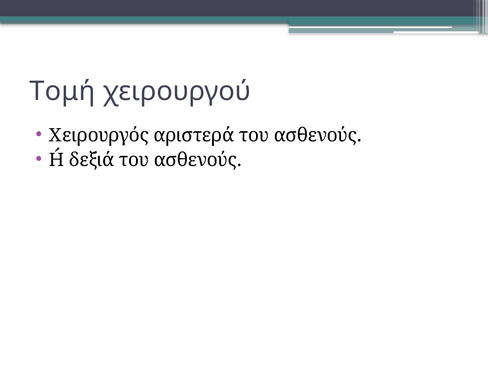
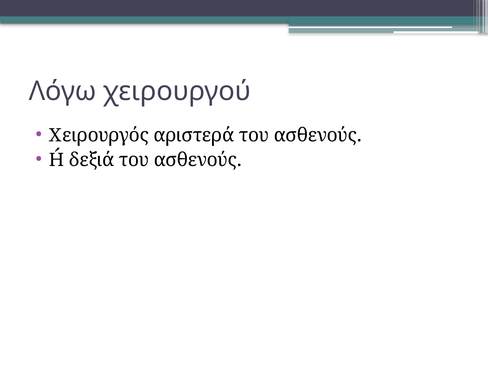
Τομή: Τομή -> Λόγω
